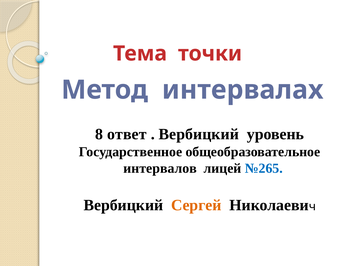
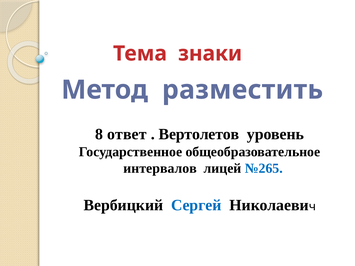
точки: точки -> знаки
интервалах: интервалах -> разместить
Вербицкий at (199, 134): Вербицкий -> Вертолетов
Сергей colour: orange -> blue
